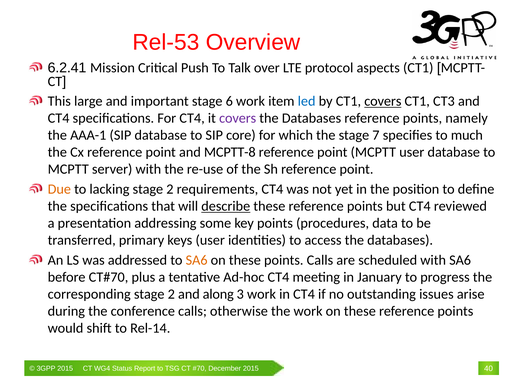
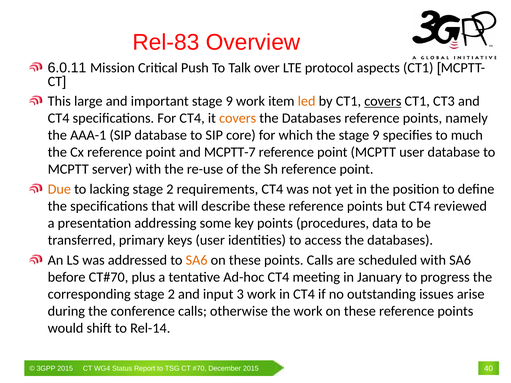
Rel-53: Rel-53 -> Rel-83
6.2.41: 6.2.41 -> 6.0.11
important stage 6: 6 -> 9
led colour: blue -> orange
covers at (238, 118) colour: purple -> orange
the stage 7: 7 -> 9
MCPTT-8: MCPTT-8 -> MCPTT-7
describe underline: present -> none
along: along -> input
